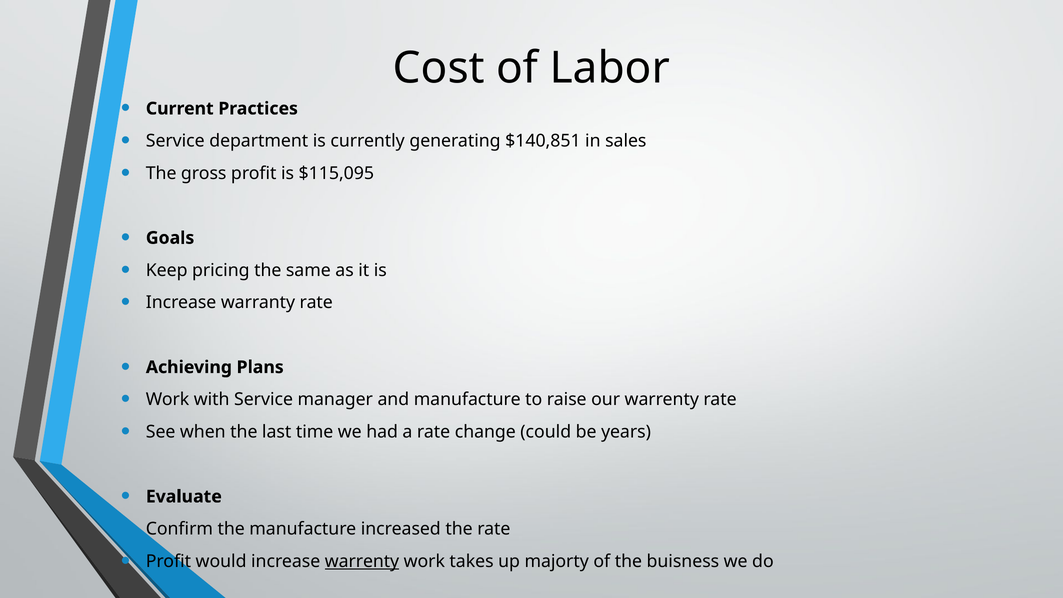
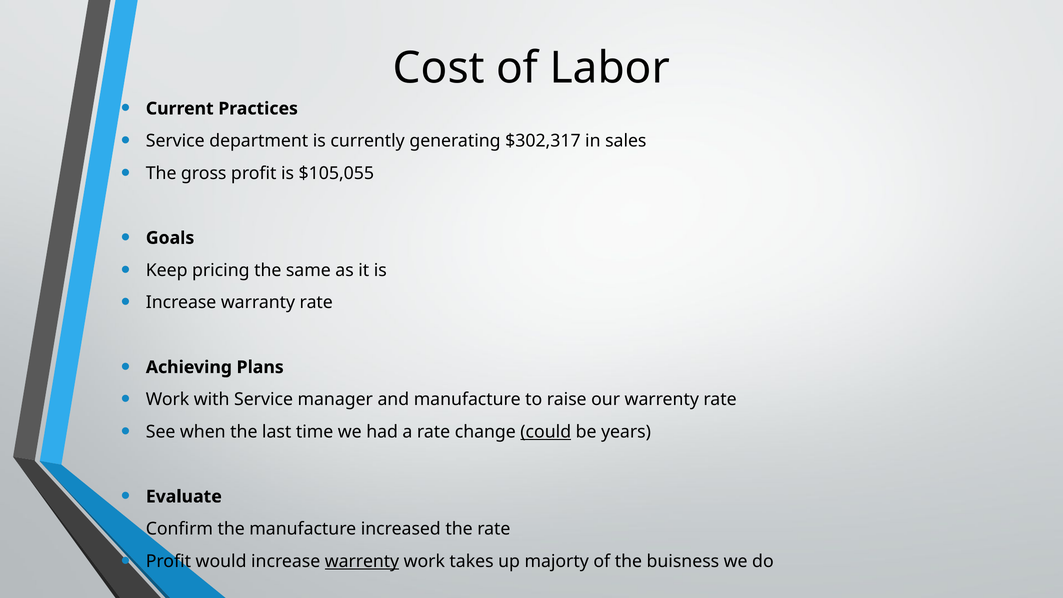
$140,851: $140,851 -> $302,317
$115,095: $115,095 -> $105,055
could underline: none -> present
